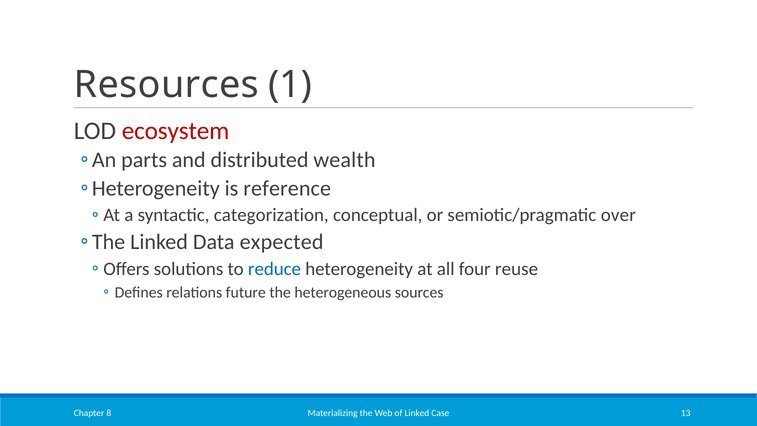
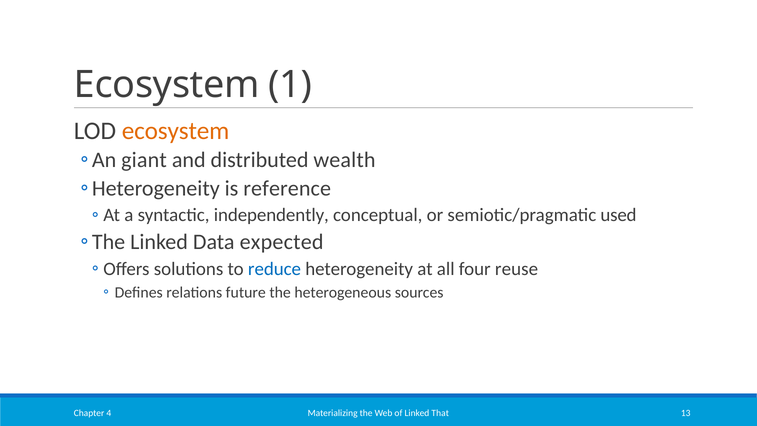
Resources at (166, 85): Resources -> Ecosystem
ecosystem at (176, 131) colour: red -> orange
parts: parts -> giant
categorization: categorization -> independently
over: over -> used
Case: Case -> That
8: 8 -> 4
